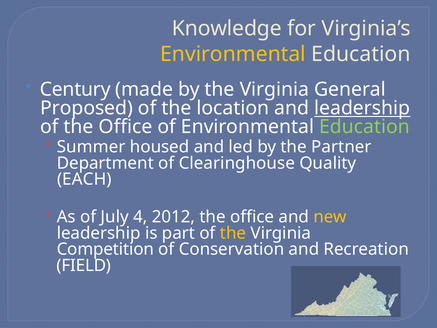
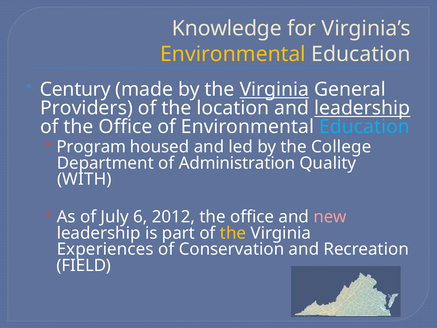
Virginia at (274, 89) underline: none -> present
Proposed: Proposed -> Providers
Education at (365, 127) colour: light green -> light blue
Summer: Summer -> Program
Partner: Partner -> College
Clearinghouse: Clearinghouse -> Administration
EACH: EACH -> WITH
4: 4 -> 6
new colour: yellow -> pink
Competition: Competition -> Experiences
